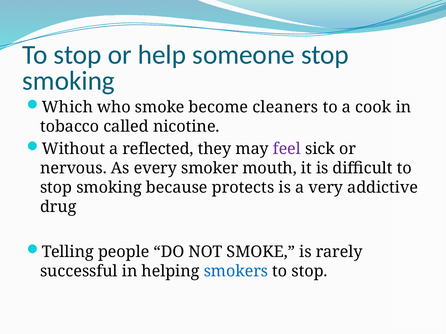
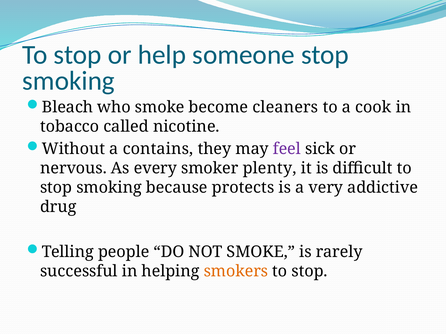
Which: Which -> Bleach
reflected: reflected -> contains
mouth: mouth -> plenty
smokers colour: blue -> orange
